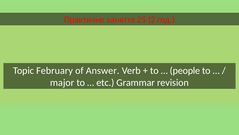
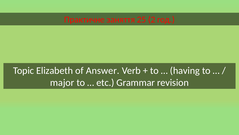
February: February -> Elizabeth
people: people -> having
